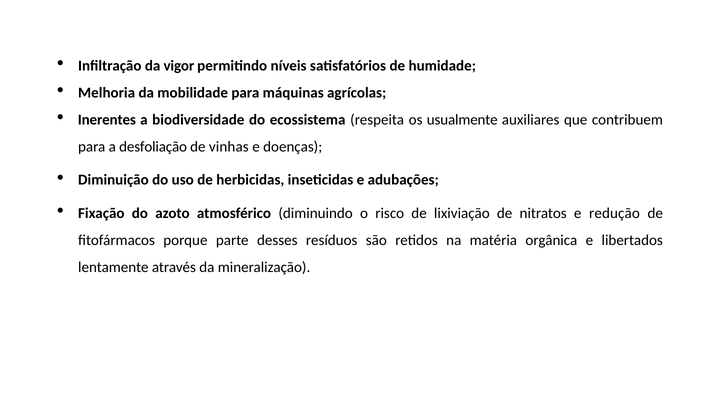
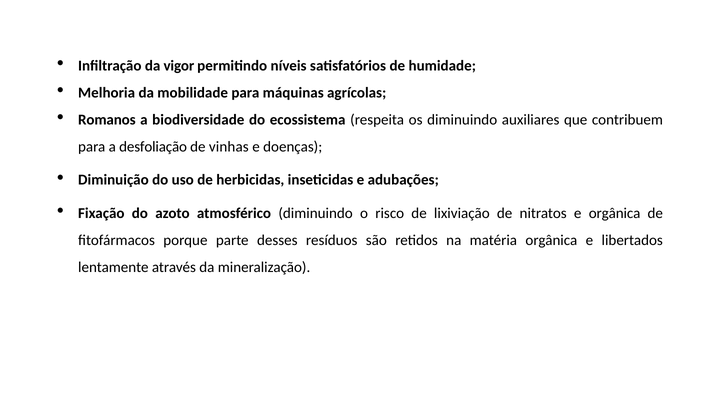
Inerentes: Inerentes -> Romanos
os usualmente: usualmente -> diminuindo
e redução: redução -> orgânica
